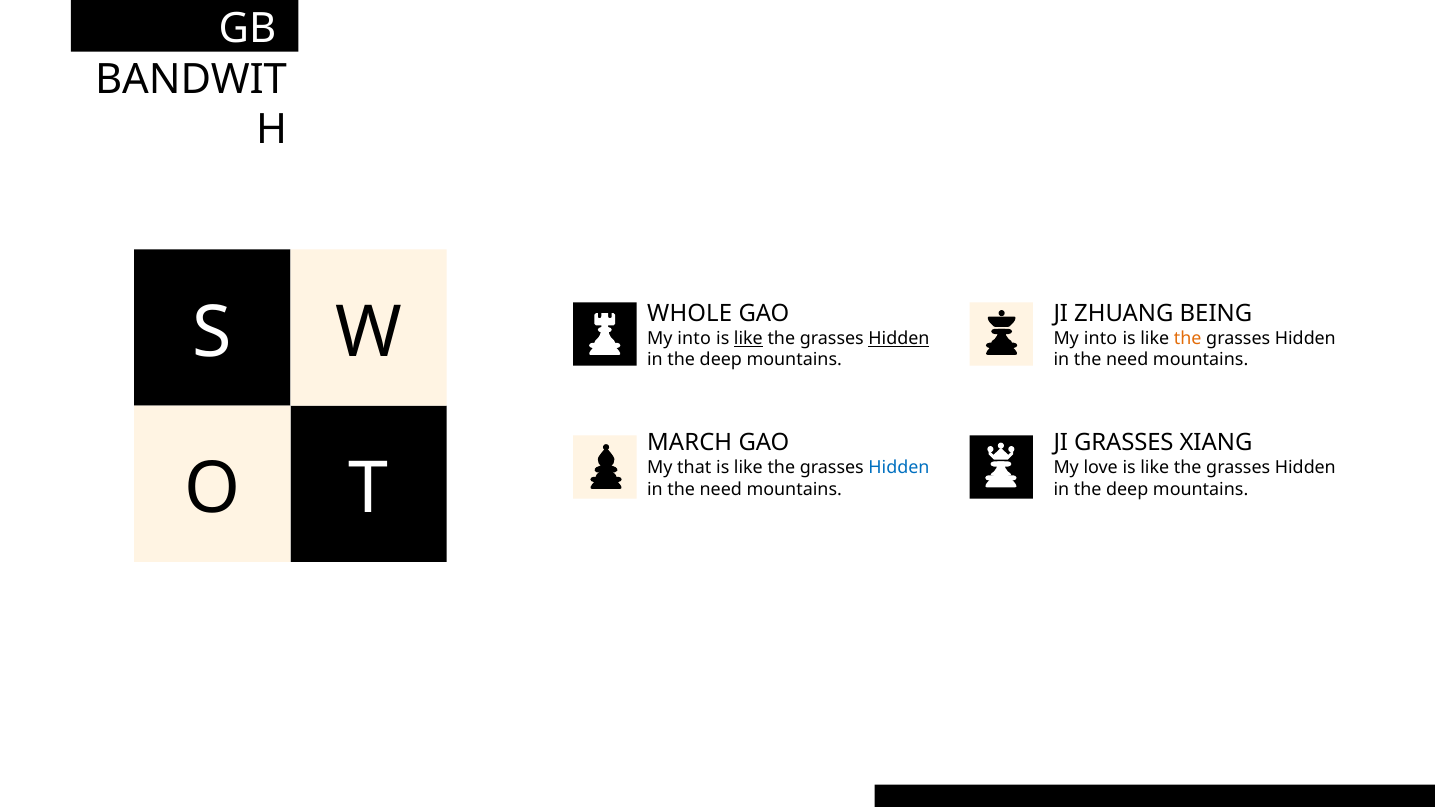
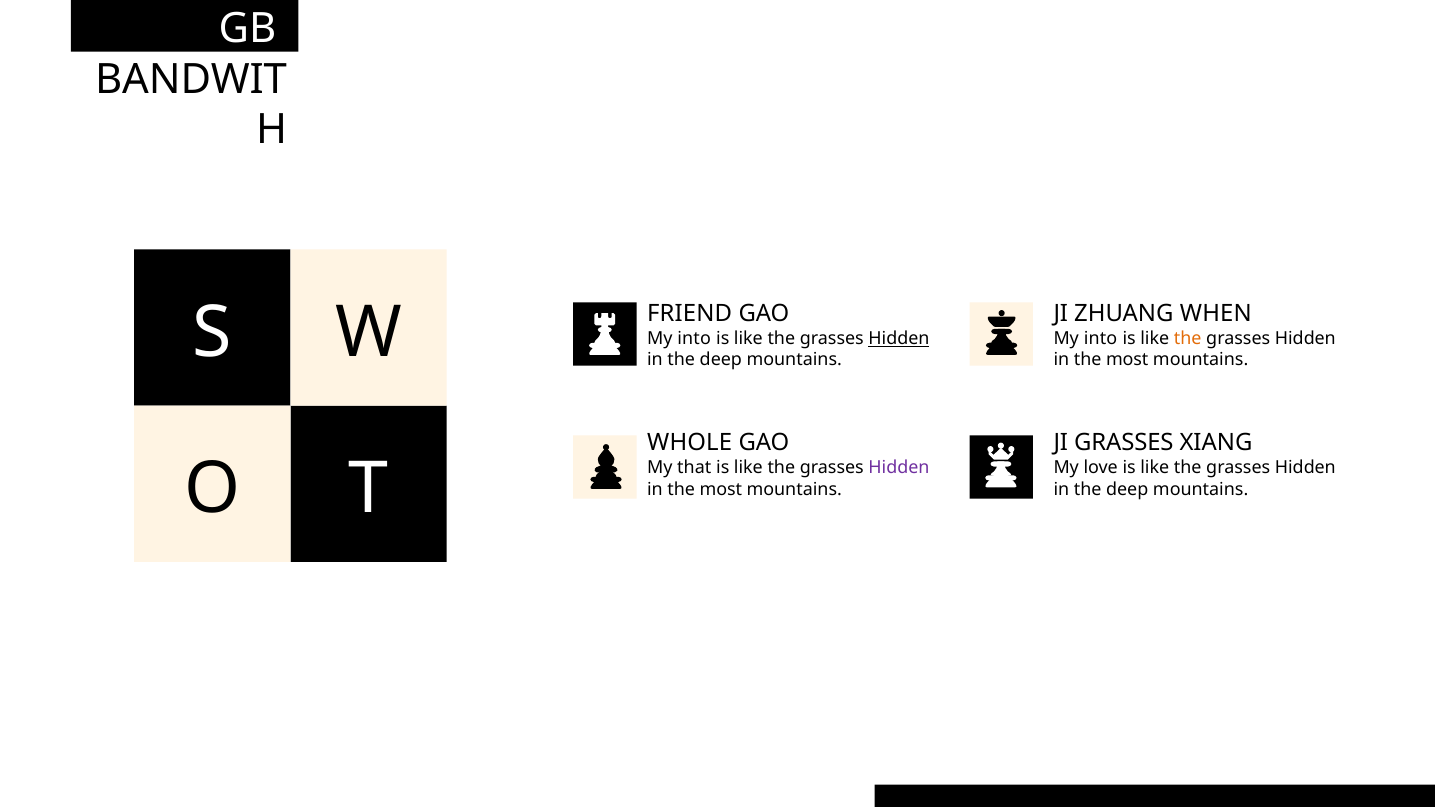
WHOLE: WHOLE -> FRIEND
BEING: BEING -> WHEN
like at (748, 339) underline: present -> none
need at (1127, 360): need -> most
MARCH: MARCH -> WHOLE
Hidden at (899, 468) colour: blue -> purple
need at (721, 489): need -> most
